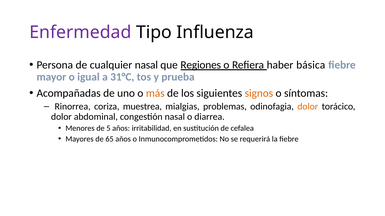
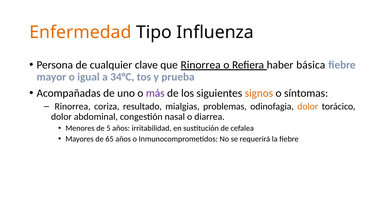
Enfermedad colour: purple -> orange
cualquier nasal: nasal -> clave
que Regiones: Regiones -> Rinorrea
31°C: 31°C -> 34°C
más colour: orange -> purple
muestrea: muestrea -> resultado
